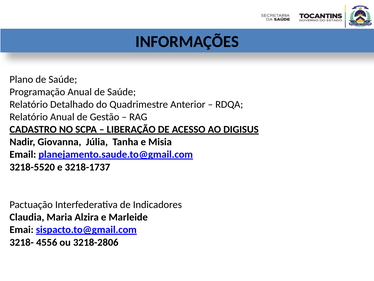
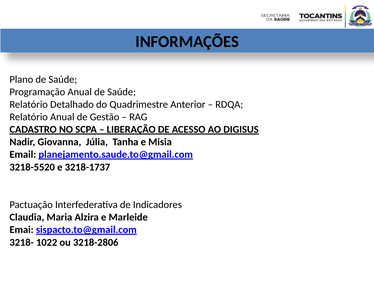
4556: 4556 -> 1022
